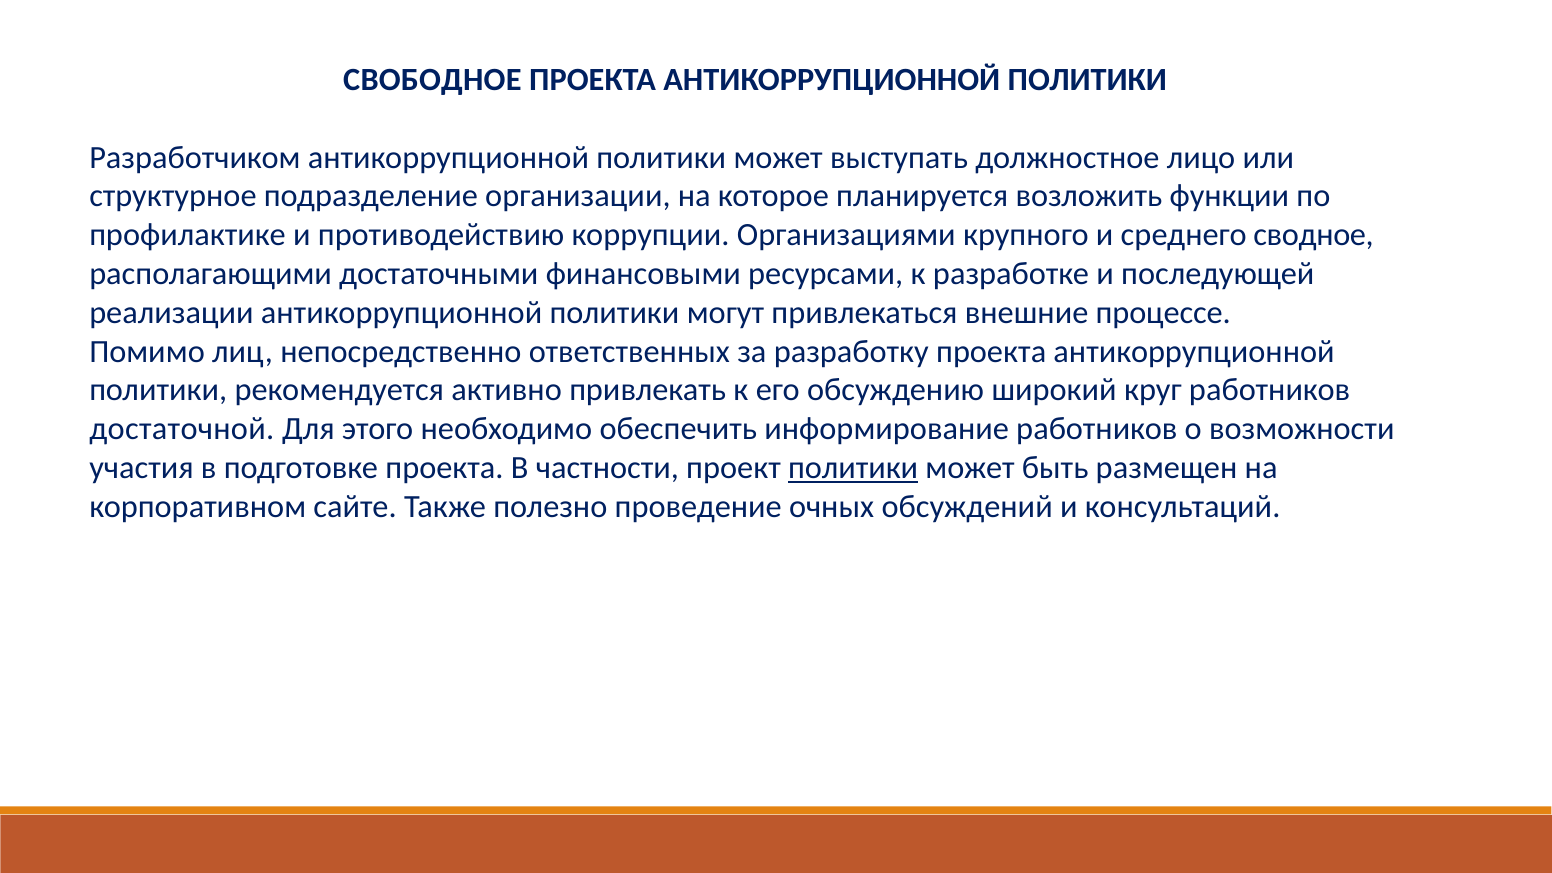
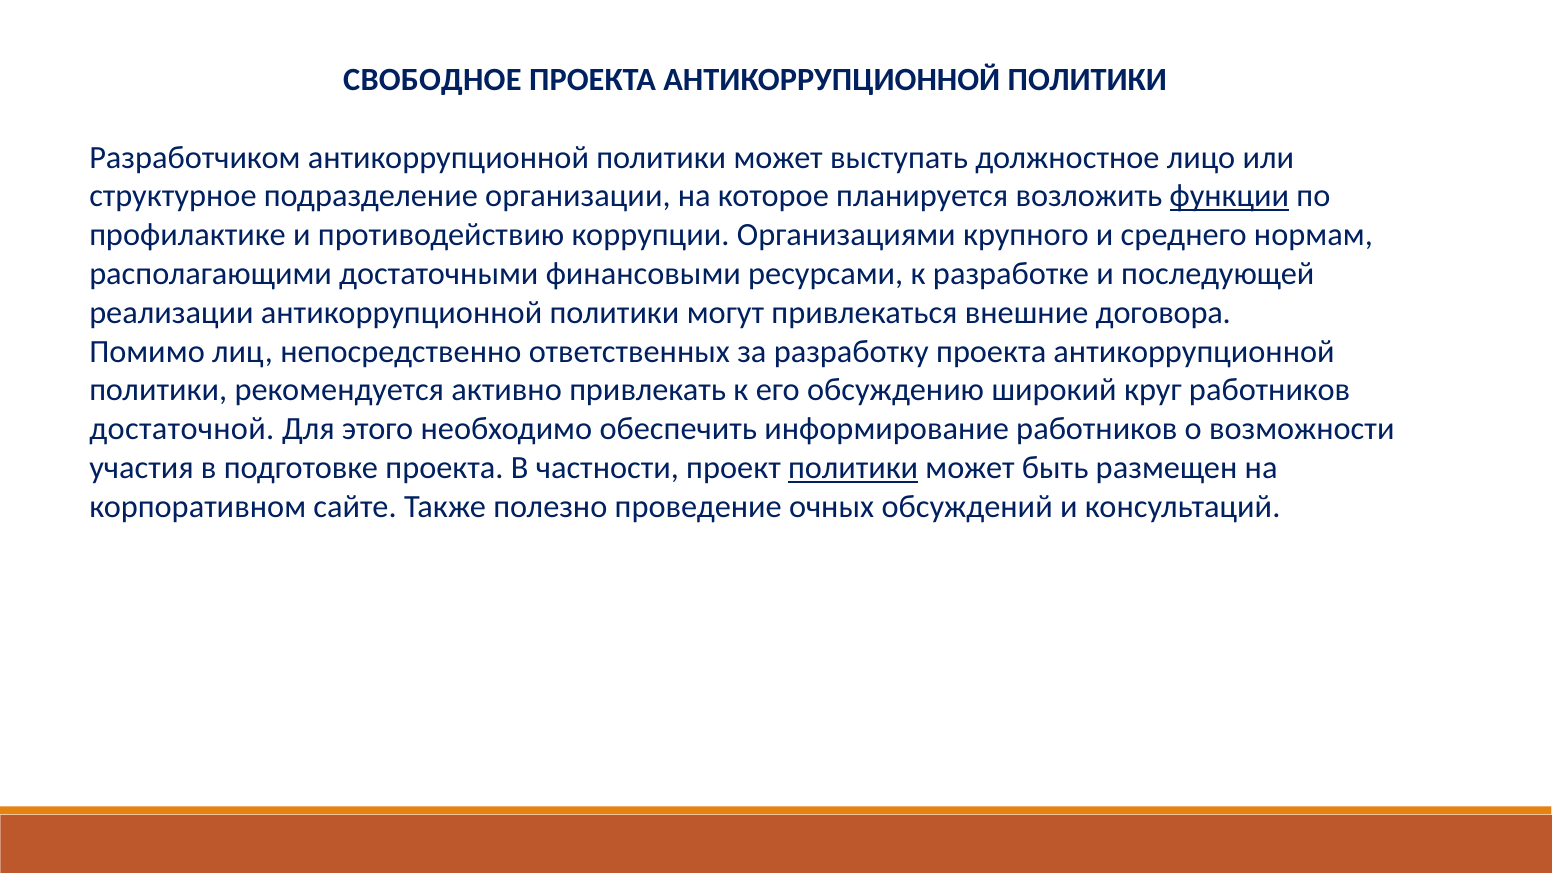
функции underline: none -> present
сводное: сводное -> нормам
процессе: процессе -> договора
